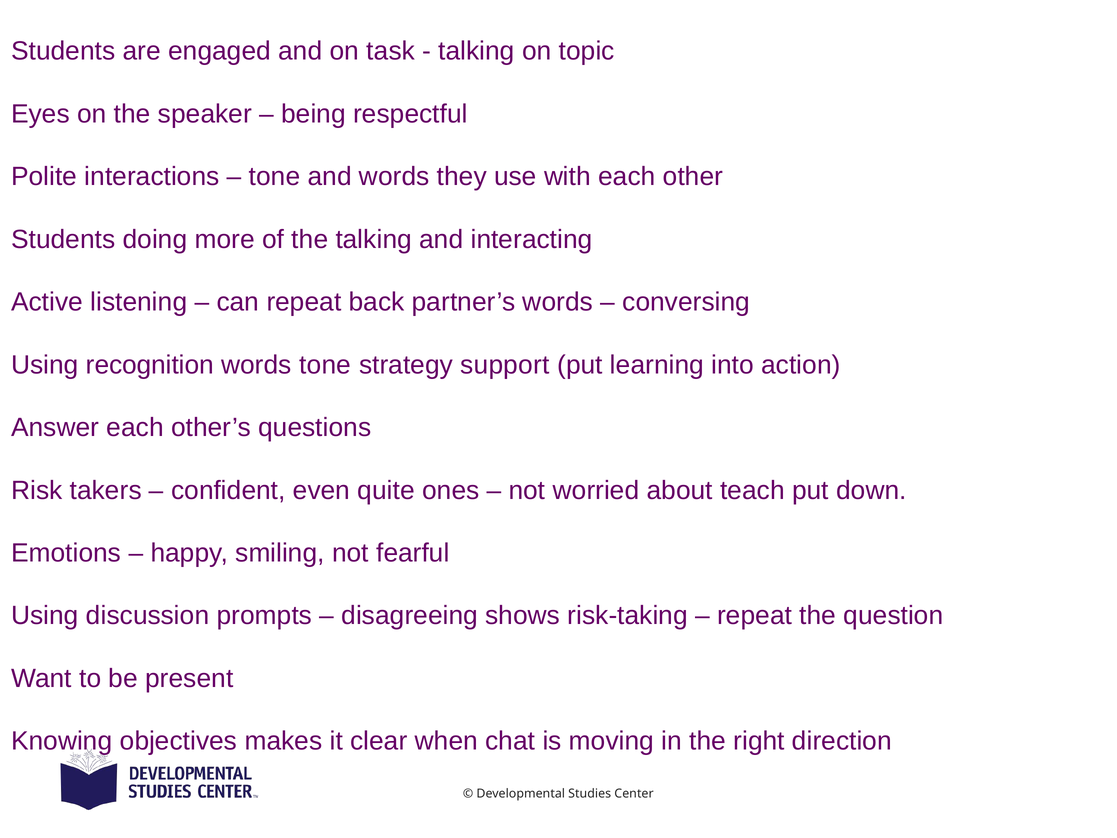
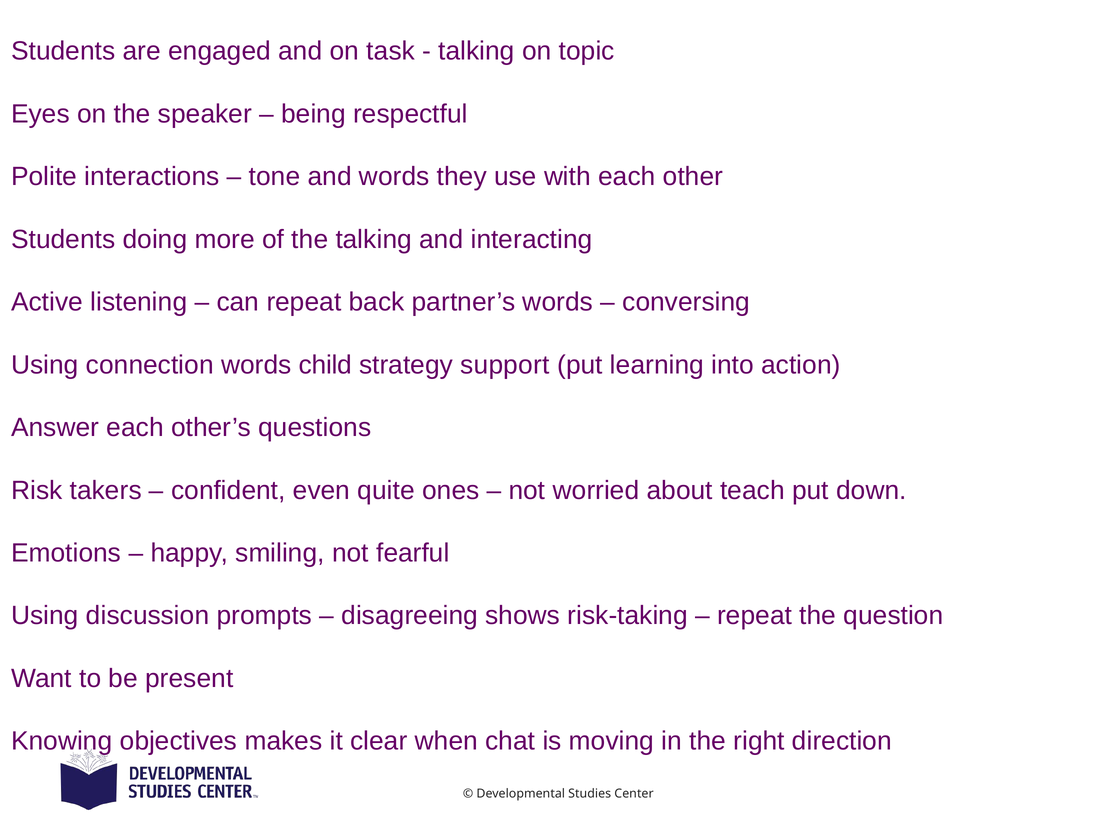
recognition: recognition -> connection
words tone: tone -> child
